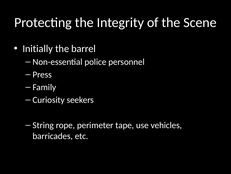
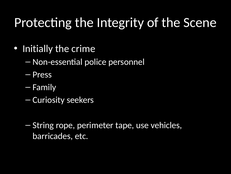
barrel: barrel -> crime
